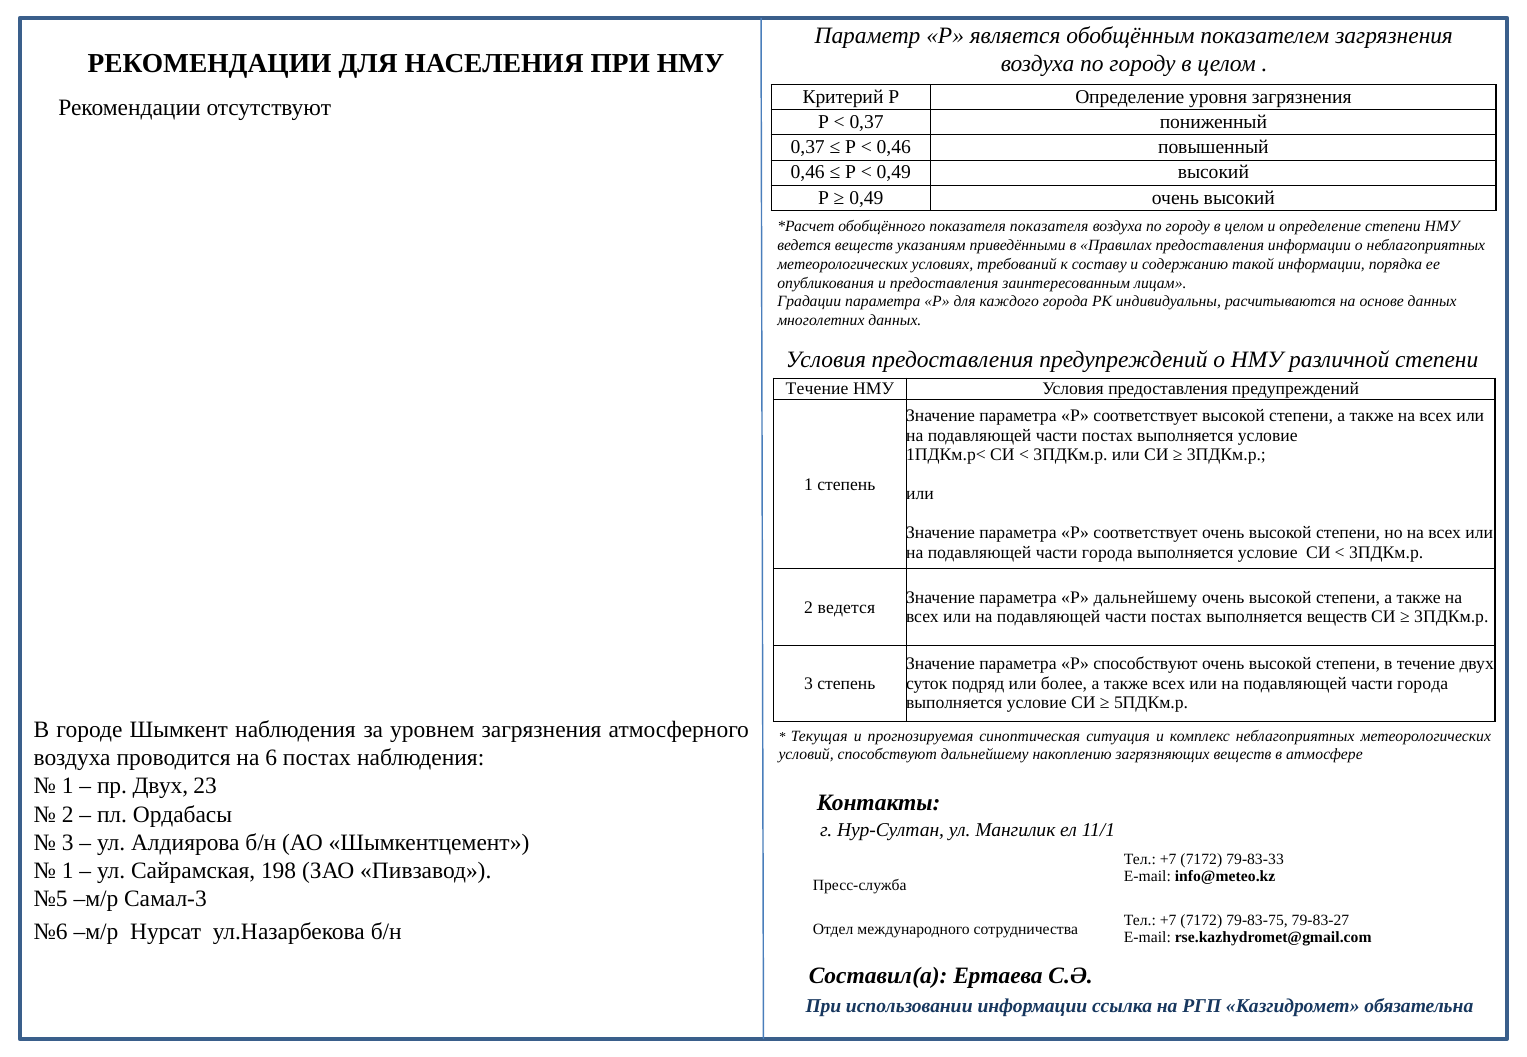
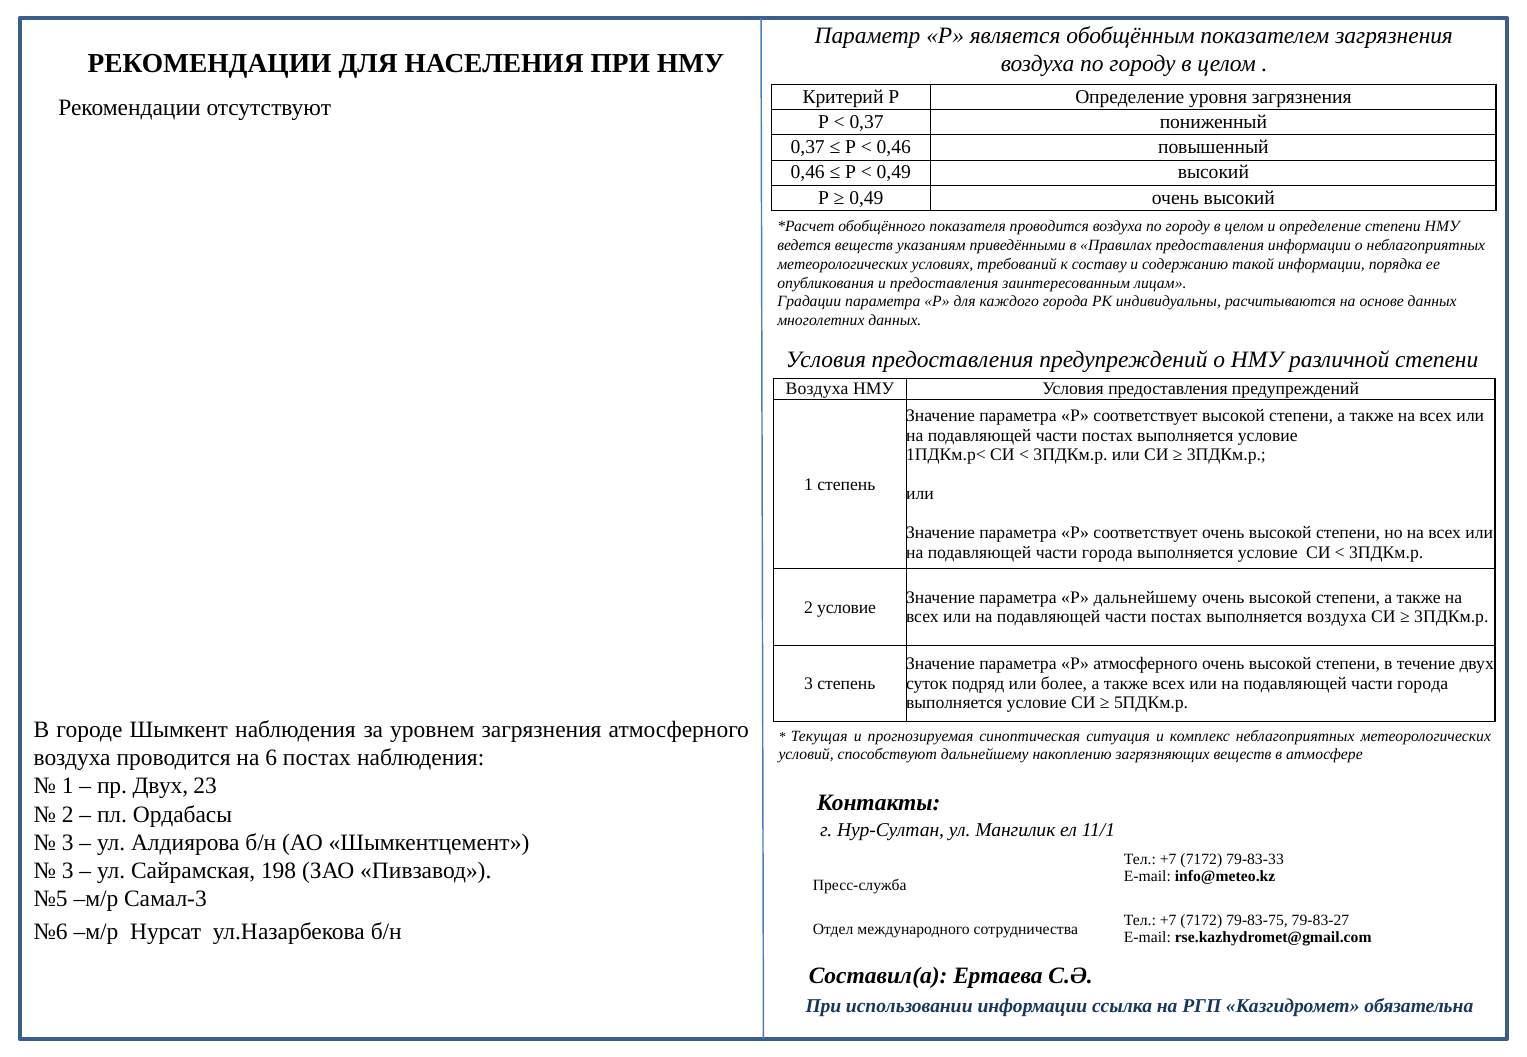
показателя показателя: показателя -> проводится
Течение at (817, 389): Течение -> Воздуха
2 ведется: ведется -> условие
выполняется веществ: веществ -> воздуха
Р способствуют: способствуют -> атмосферного
1 at (68, 871): 1 -> 3
